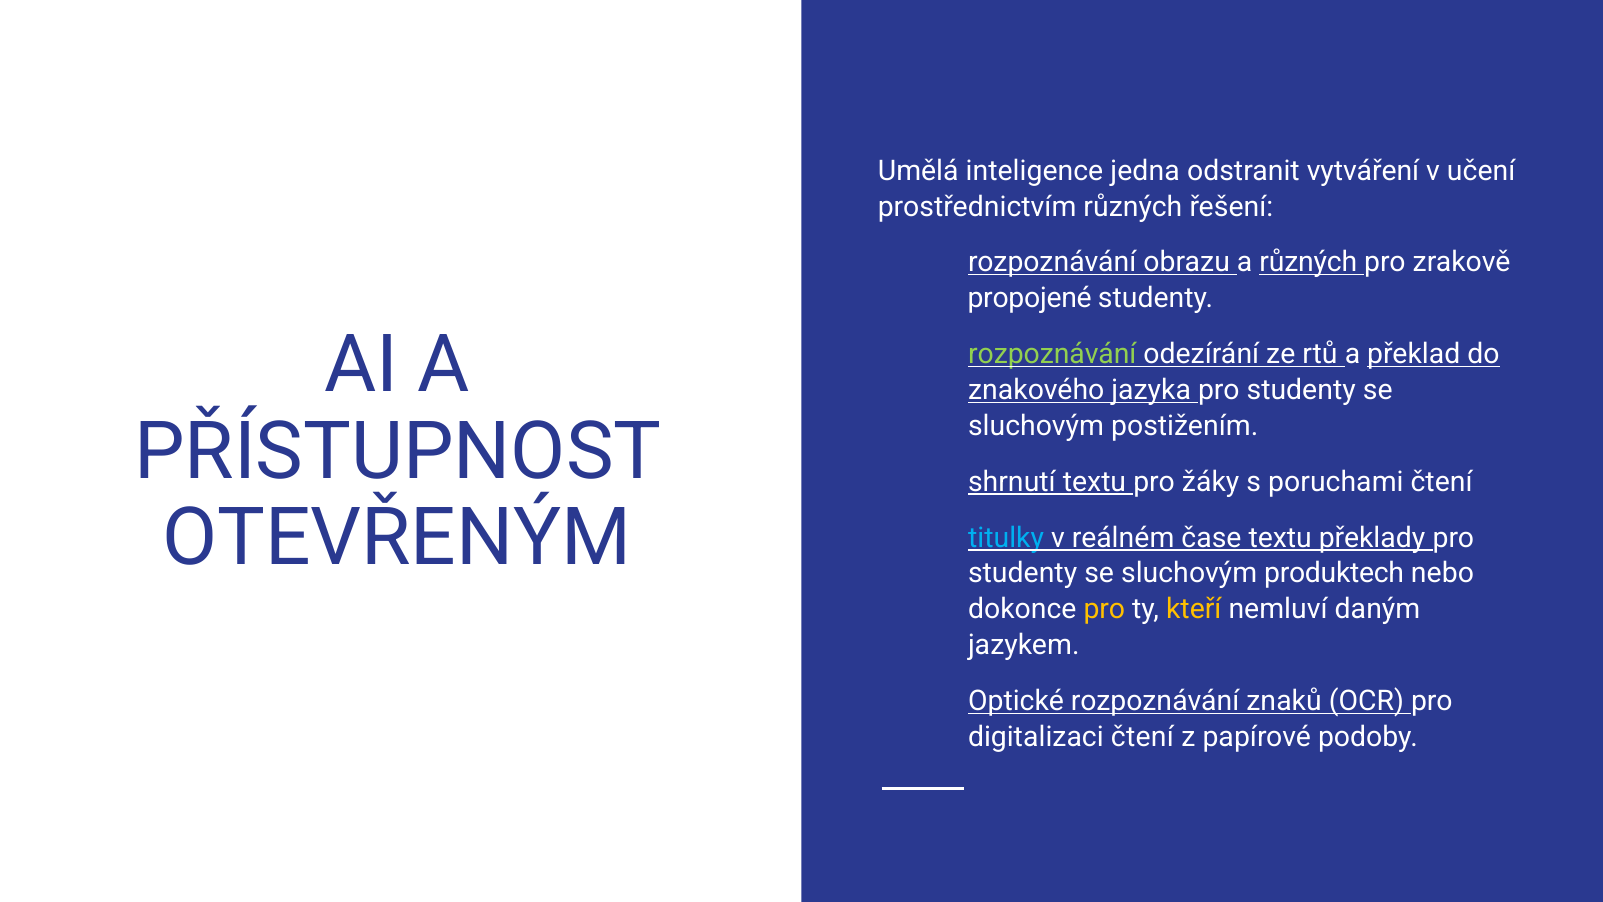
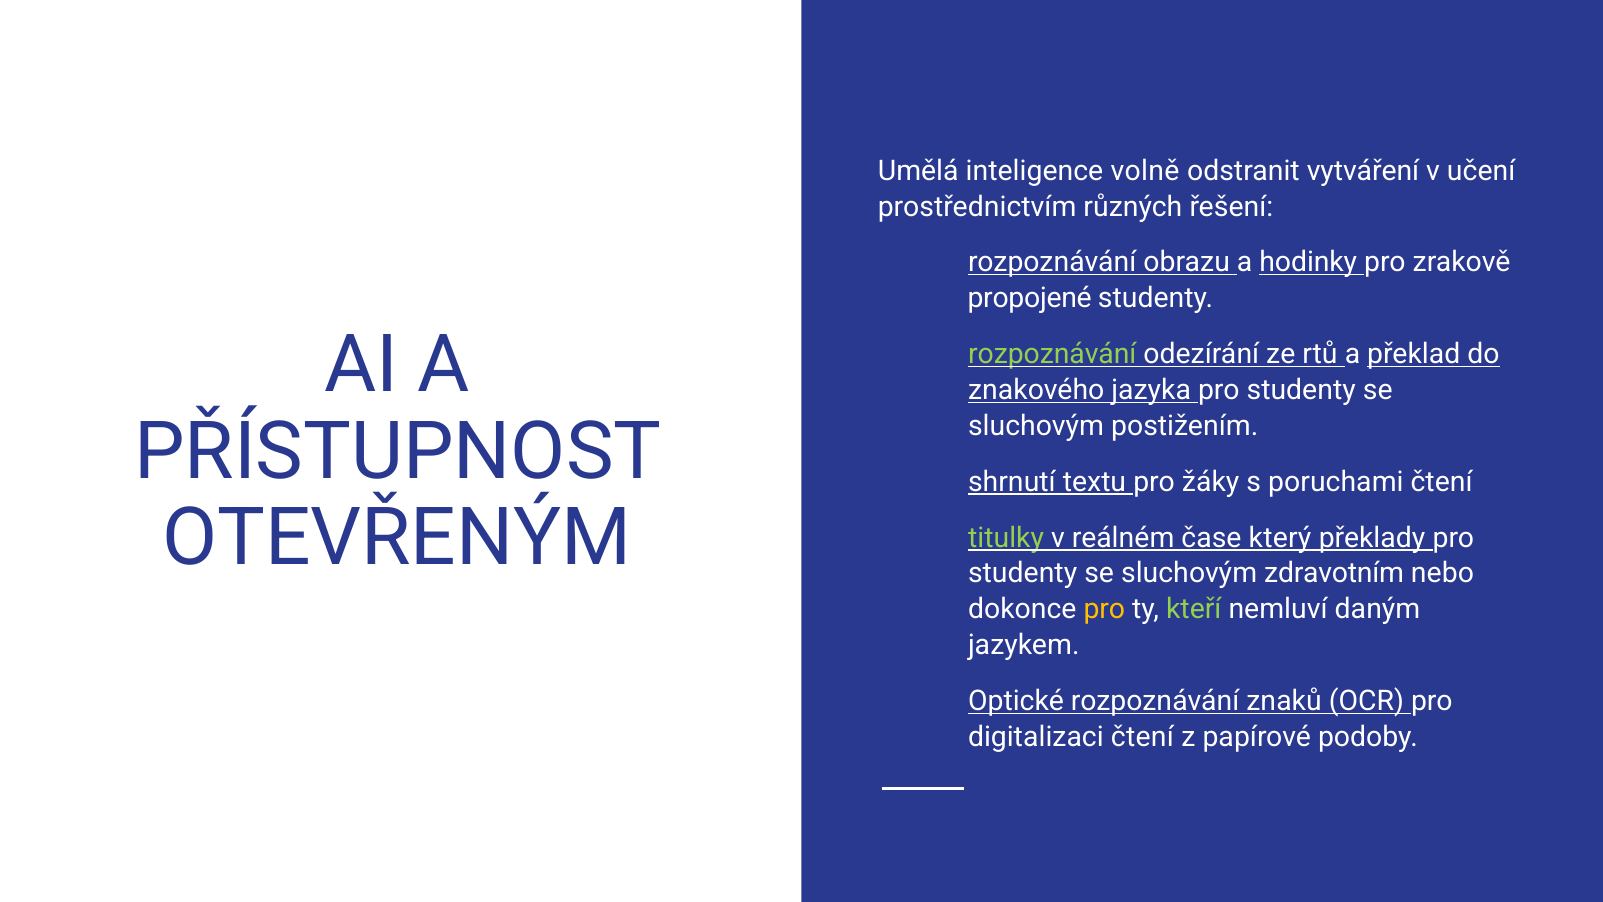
jedna: jedna -> volně
a různých: různých -> hodinky
titulky colour: light blue -> light green
čase textu: textu -> který
produktech: produktech -> zdravotním
kteří colour: yellow -> light green
